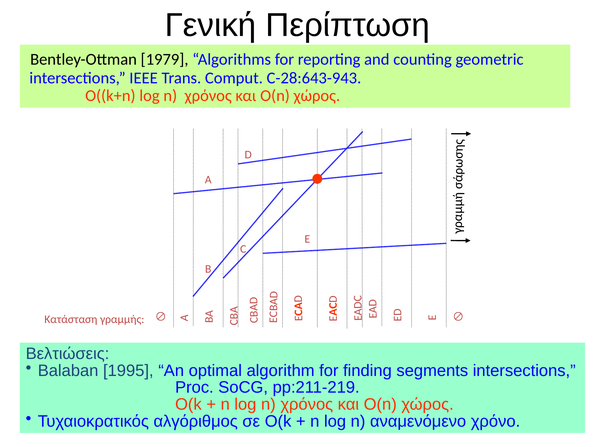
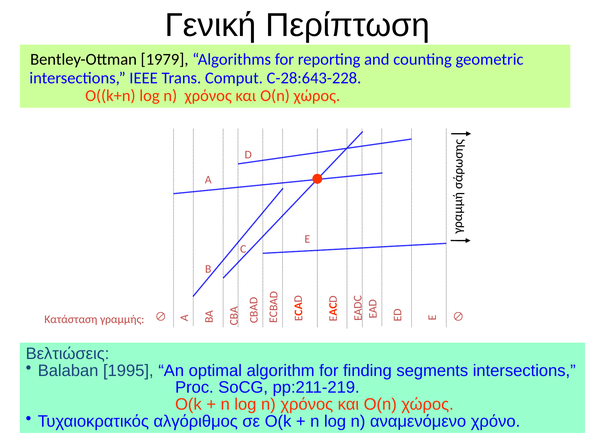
C-28:643-943: C-28:643-943 -> C-28:643-228
